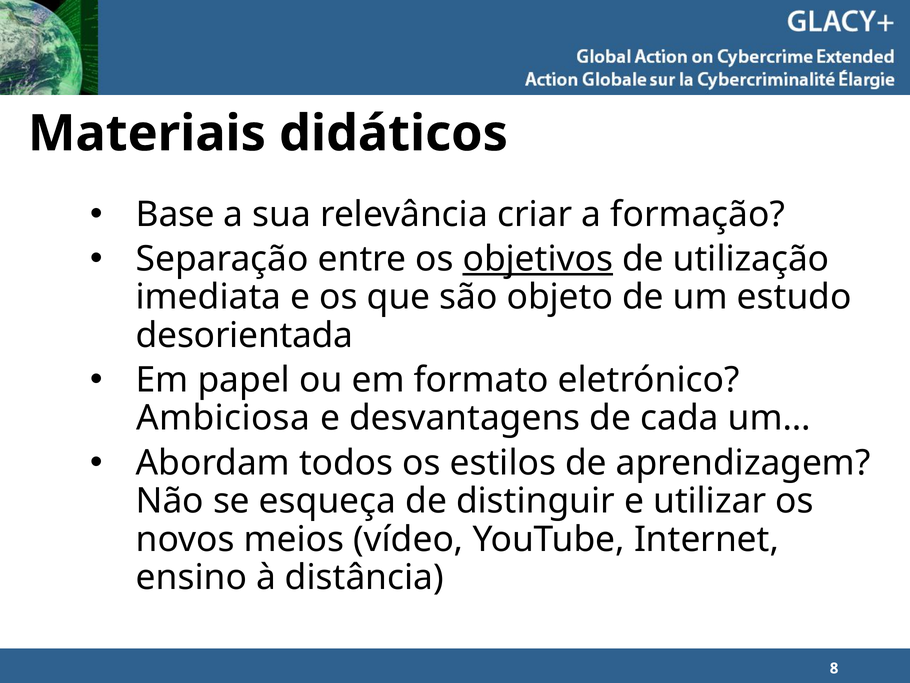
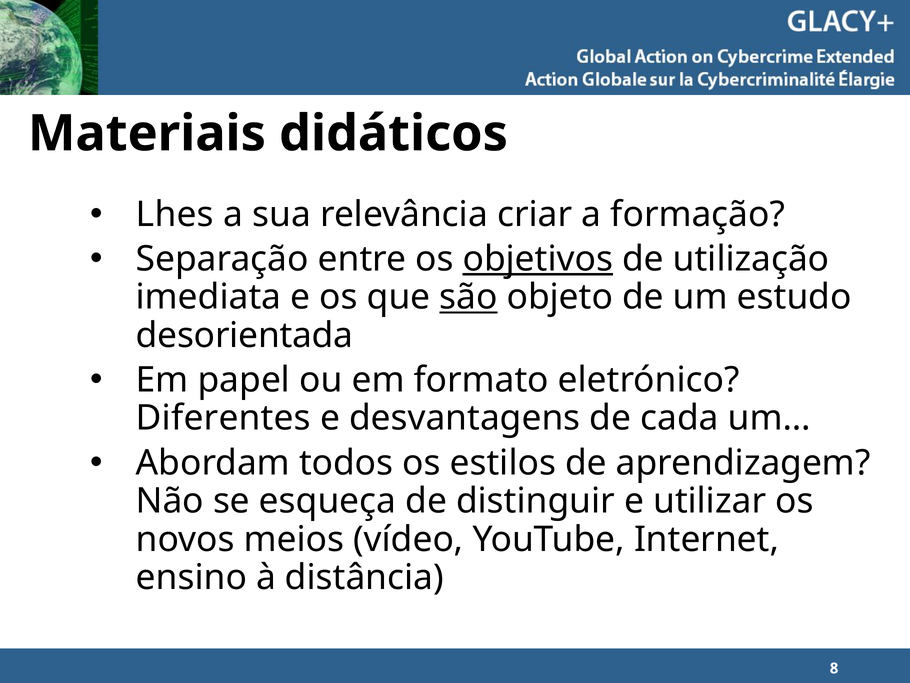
Base: Base -> Lhes
são underline: none -> present
Ambiciosa: Ambiciosa -> Diferentes
